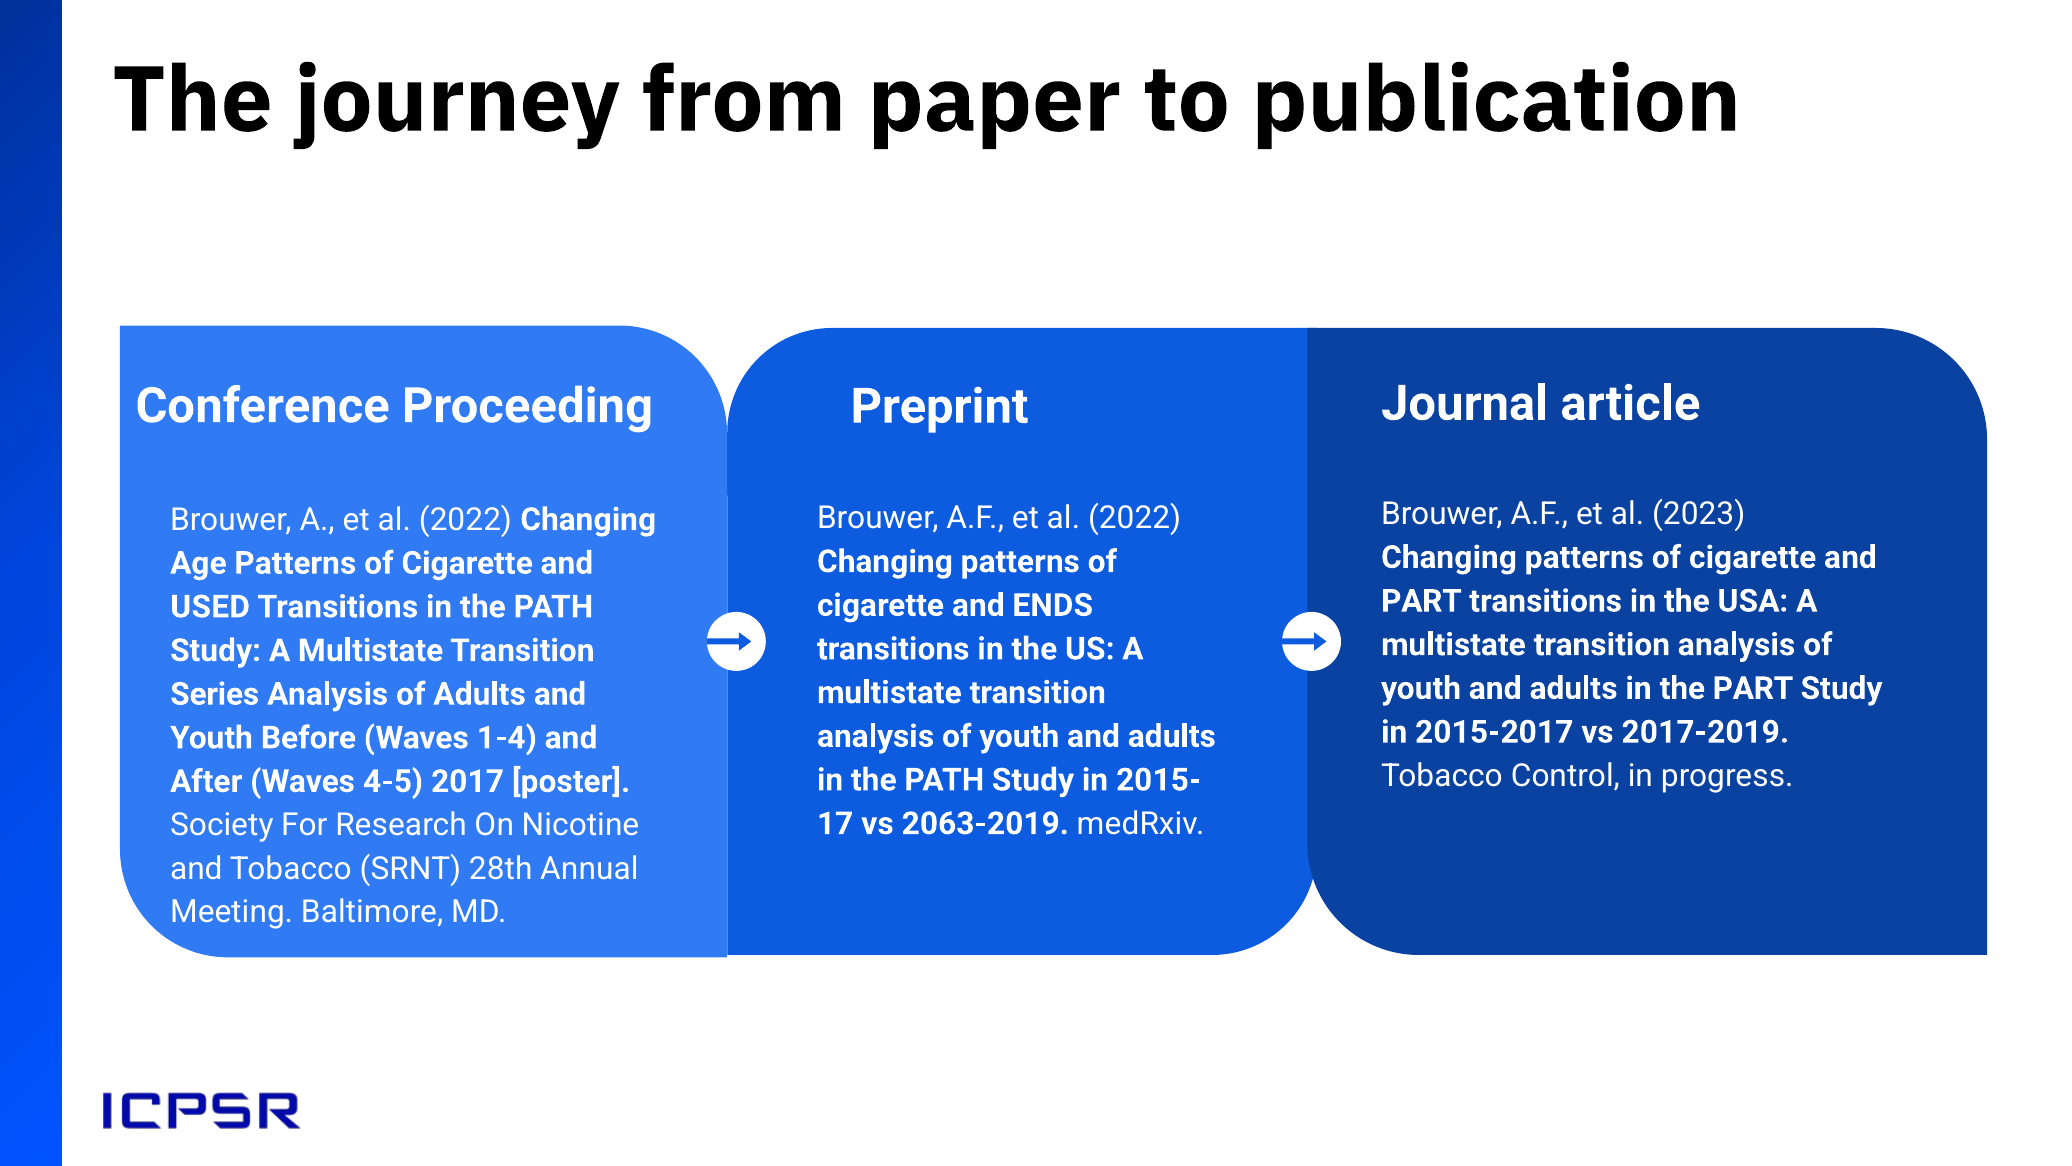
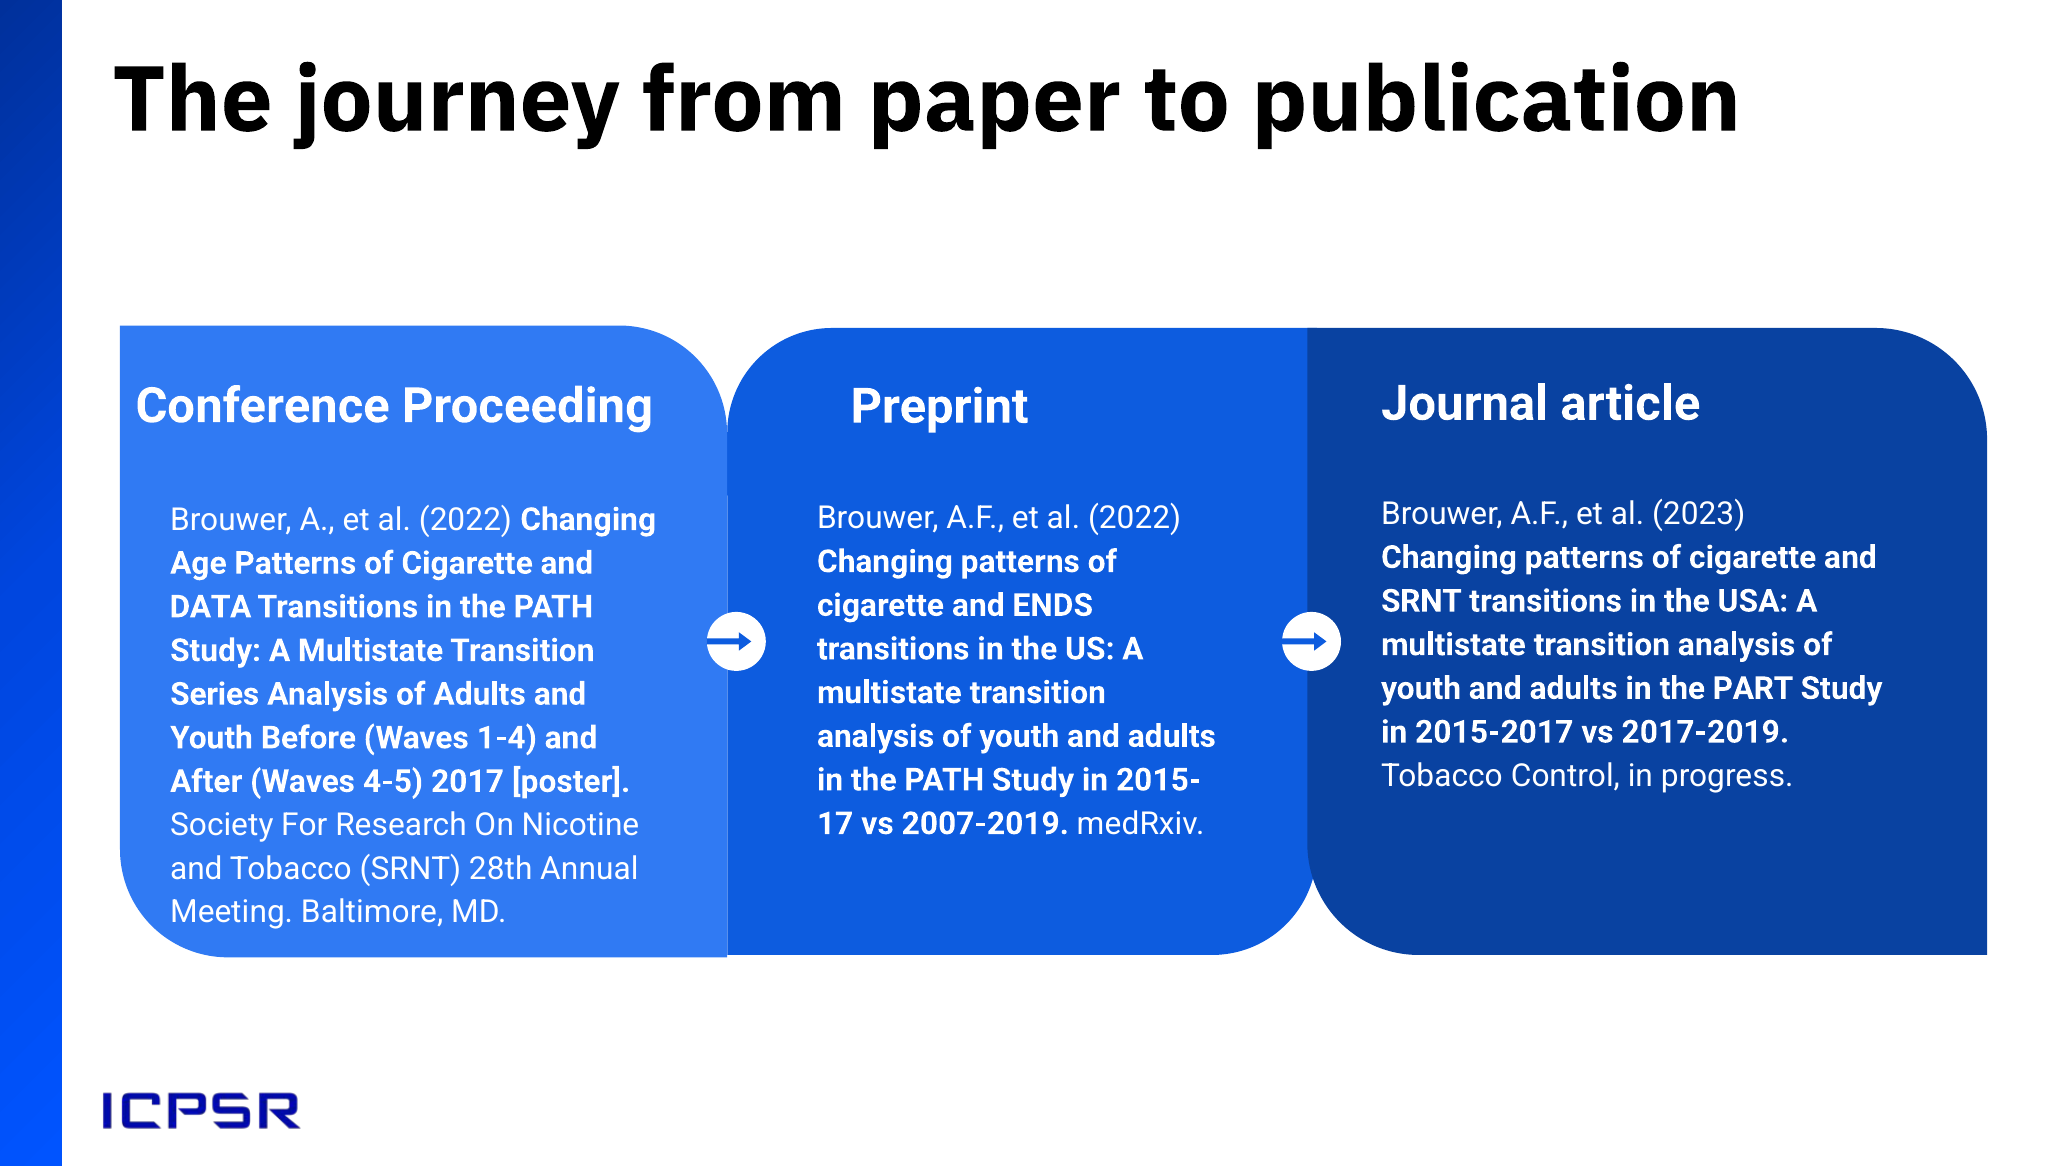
PART at (1421, 601): PART -> SRNT
USED: USED -> DATA
2063-2019: 2063-2019 -> 2007-2019
